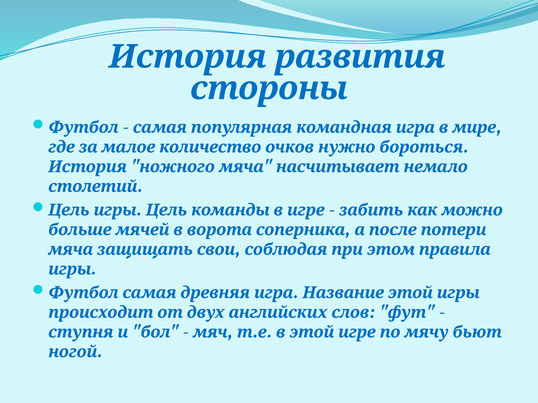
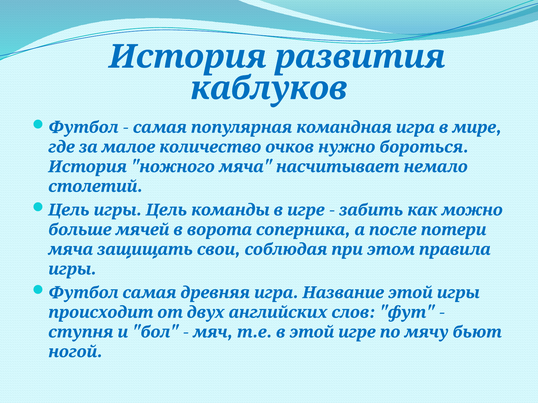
стороны: стороны -> каблуков
